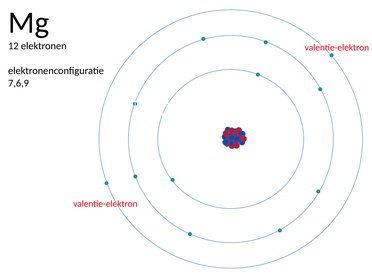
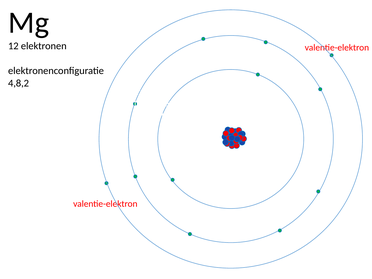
7,6,9: 7,6,9 -> 4,8,2
